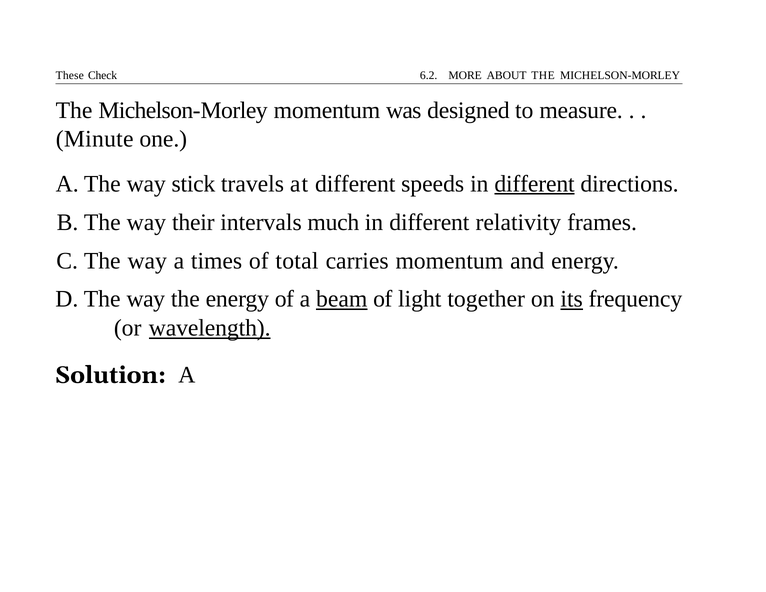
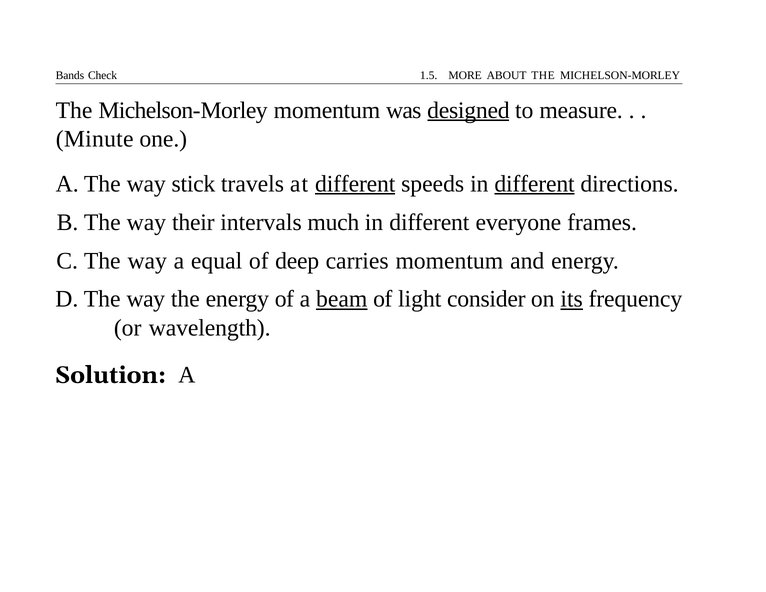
These: These -> Bands
6.2: 6.2 -> 1.5
designed underline: none -> present
different at (355, 184) underline: none -> present
relativity: relativity -> everyone
times: times -> equal
total: total -> deep
together: together -> consider
wavelength underline: present -> none
